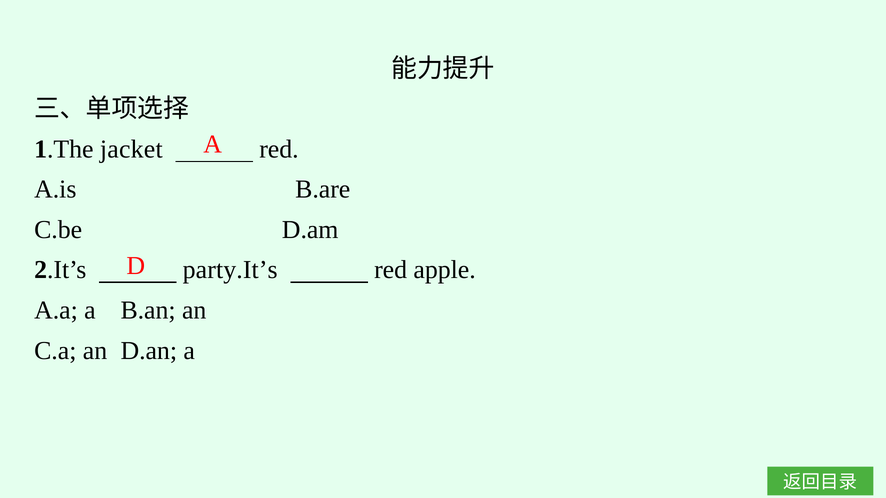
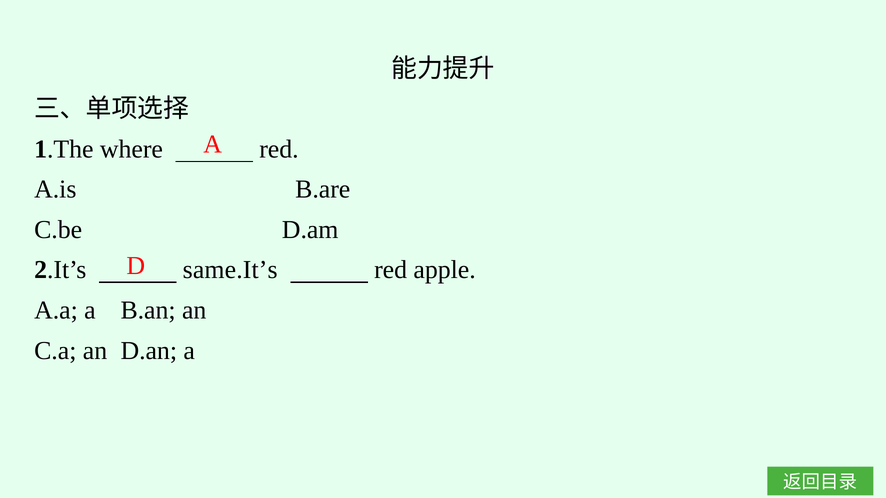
jacket: jacket -> where
party.It’s: party.It’s -> same.It’s
